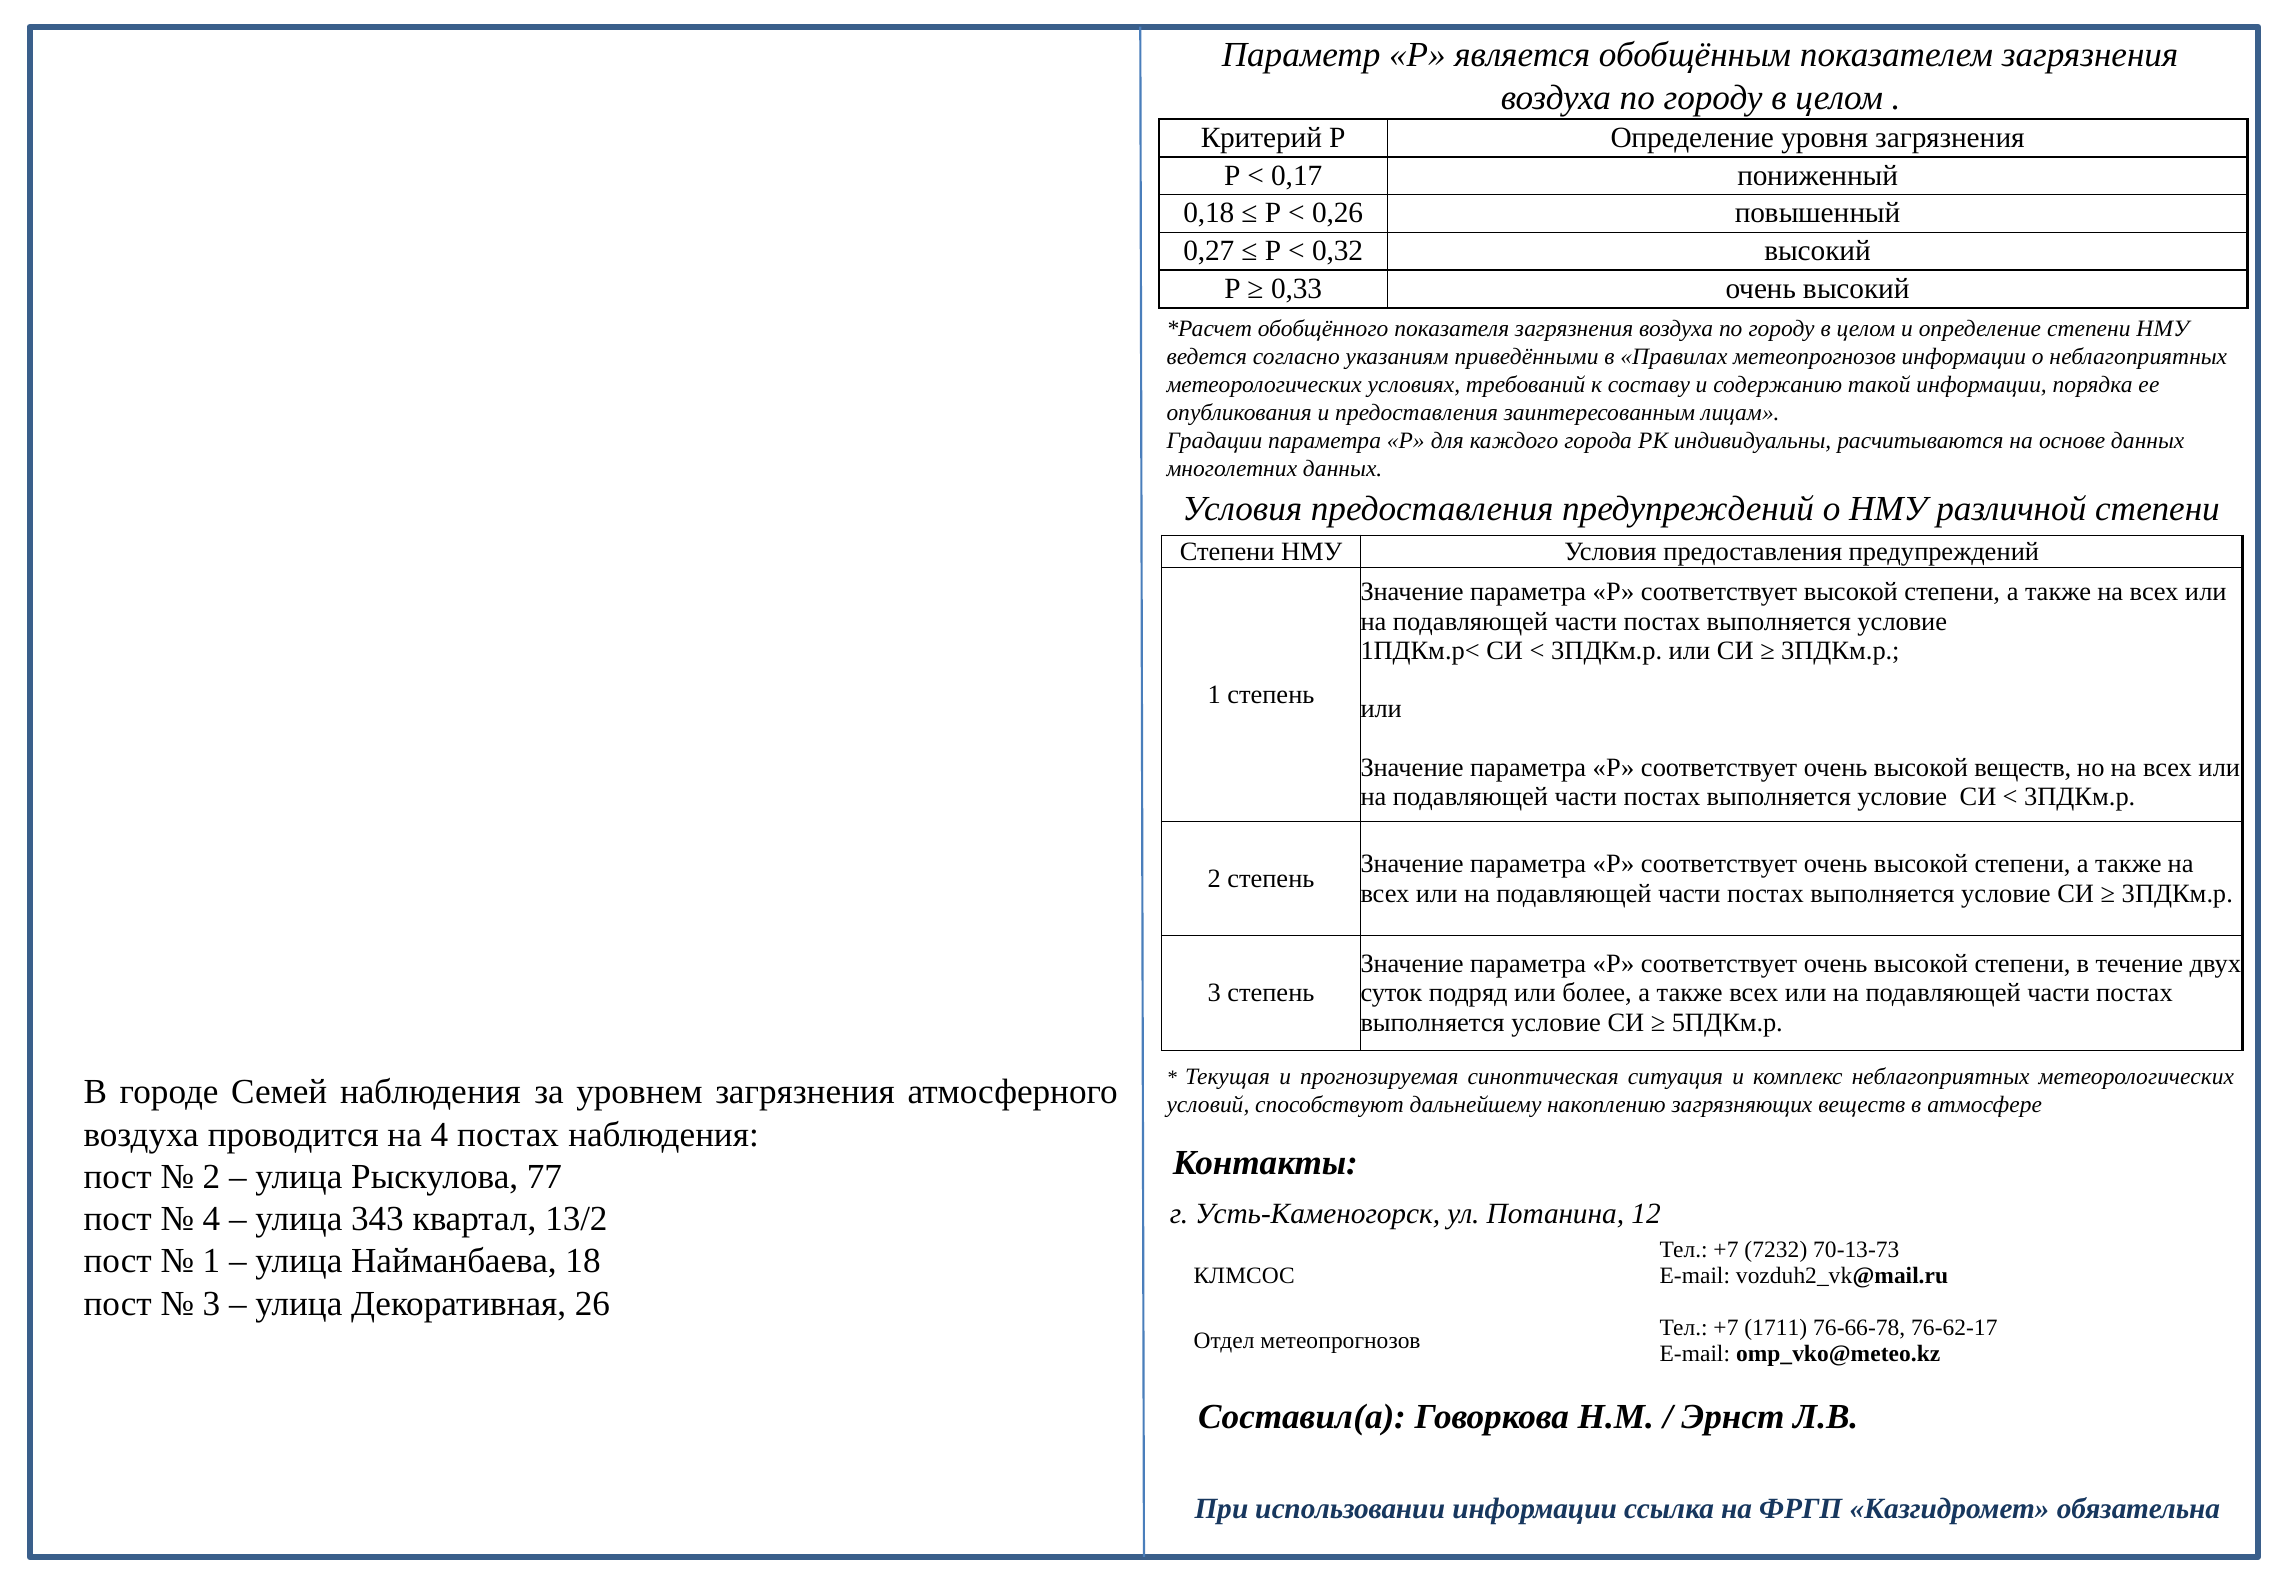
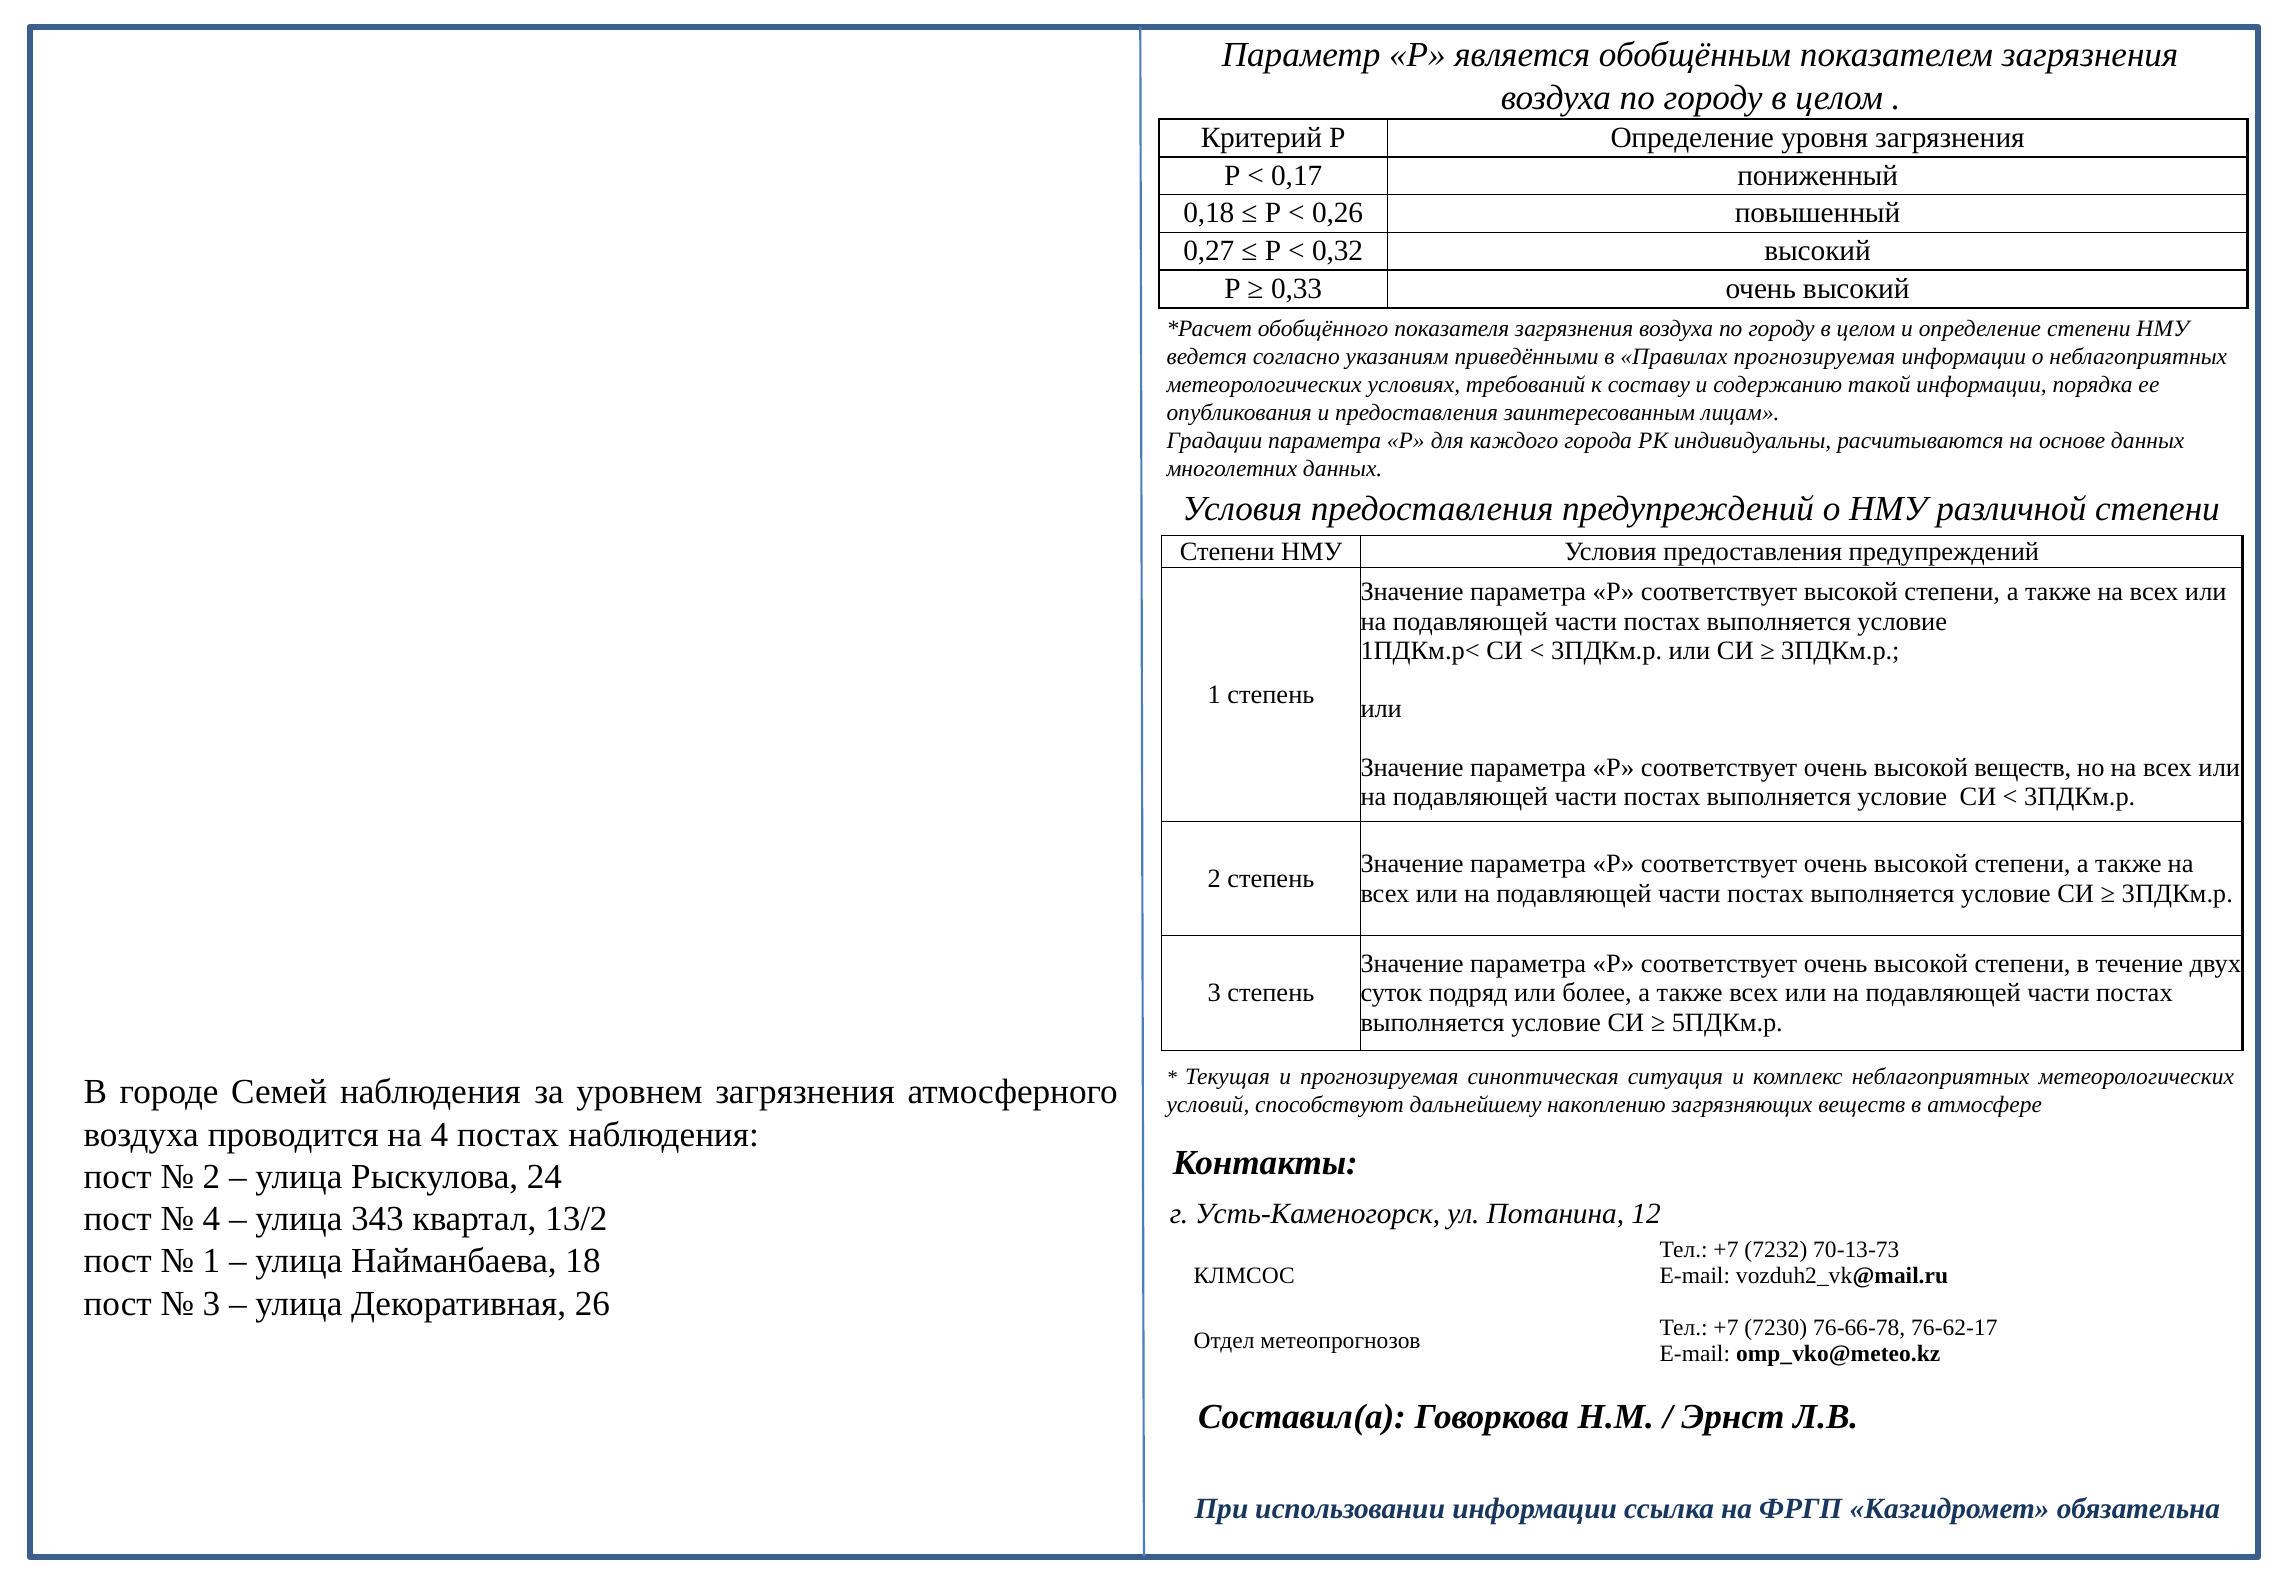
Правилах метеопрогнозов: метеопрогнозов -> прогнозируемая
77: 77 -> 24
1711: 1711 -> 7230
